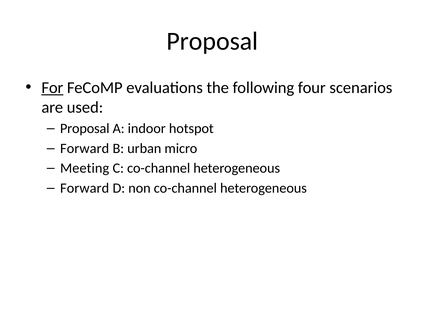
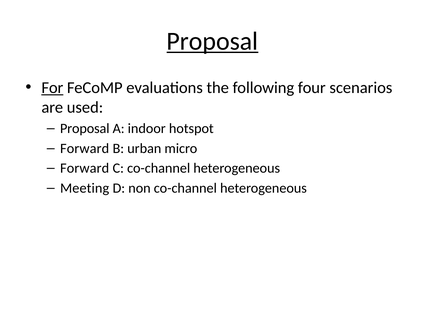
Proposal at (212, 41) underline: none -> present
Meeting at (85, 168): Meeting -> Forward
Forward at (85, 188): Forward -> Meeting
